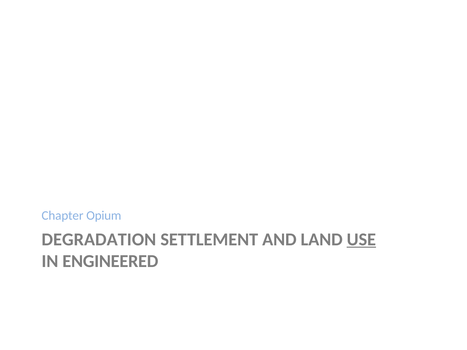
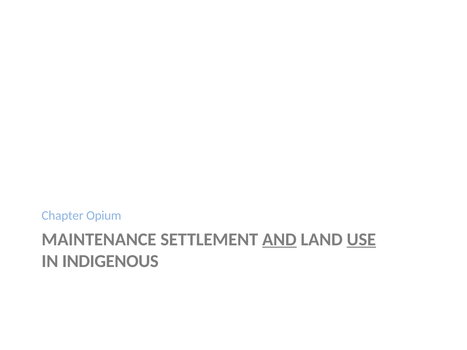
DEGRADATION: DEGRADATION -> MAINTENANCE
AND underline: none -> present
ENGINEERED: ENGINEERED -> INDIGENOUS
